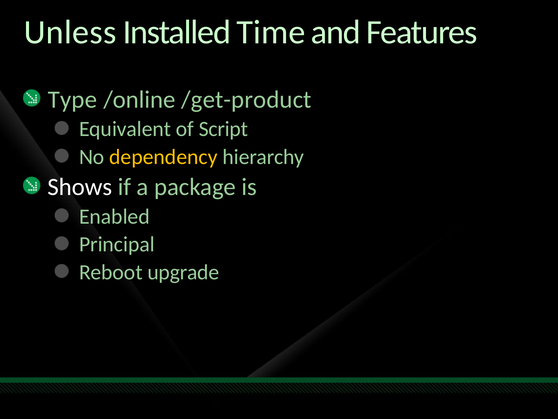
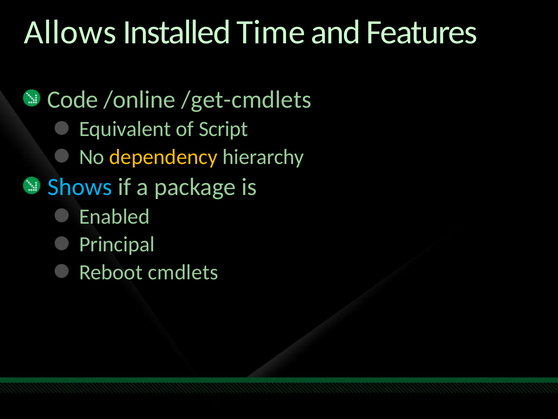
Unless: Unless -> Allows
Type: Type -> Code
/get-product: /get-product -> /get-cmdlets
Shows colour: white -> light blue
upgrade: upgrade -> cmdlets
